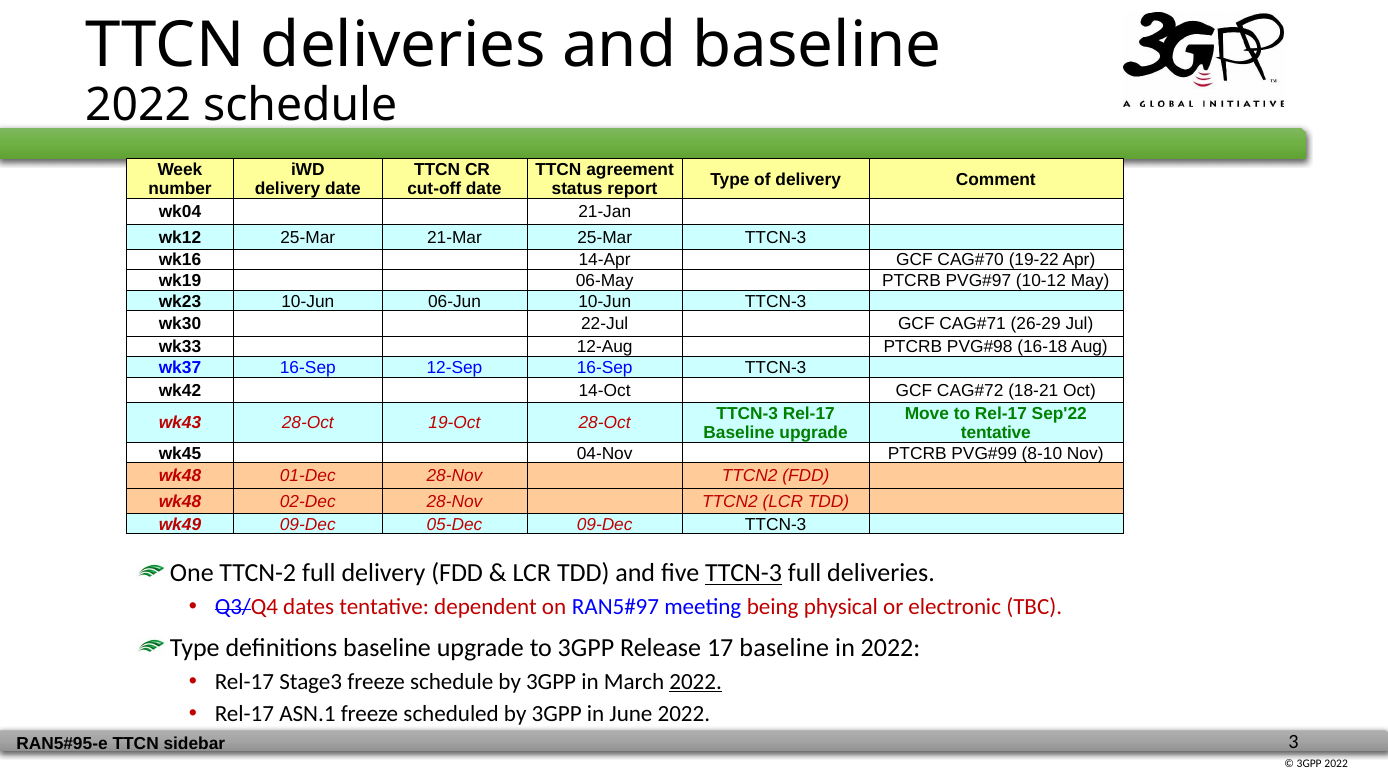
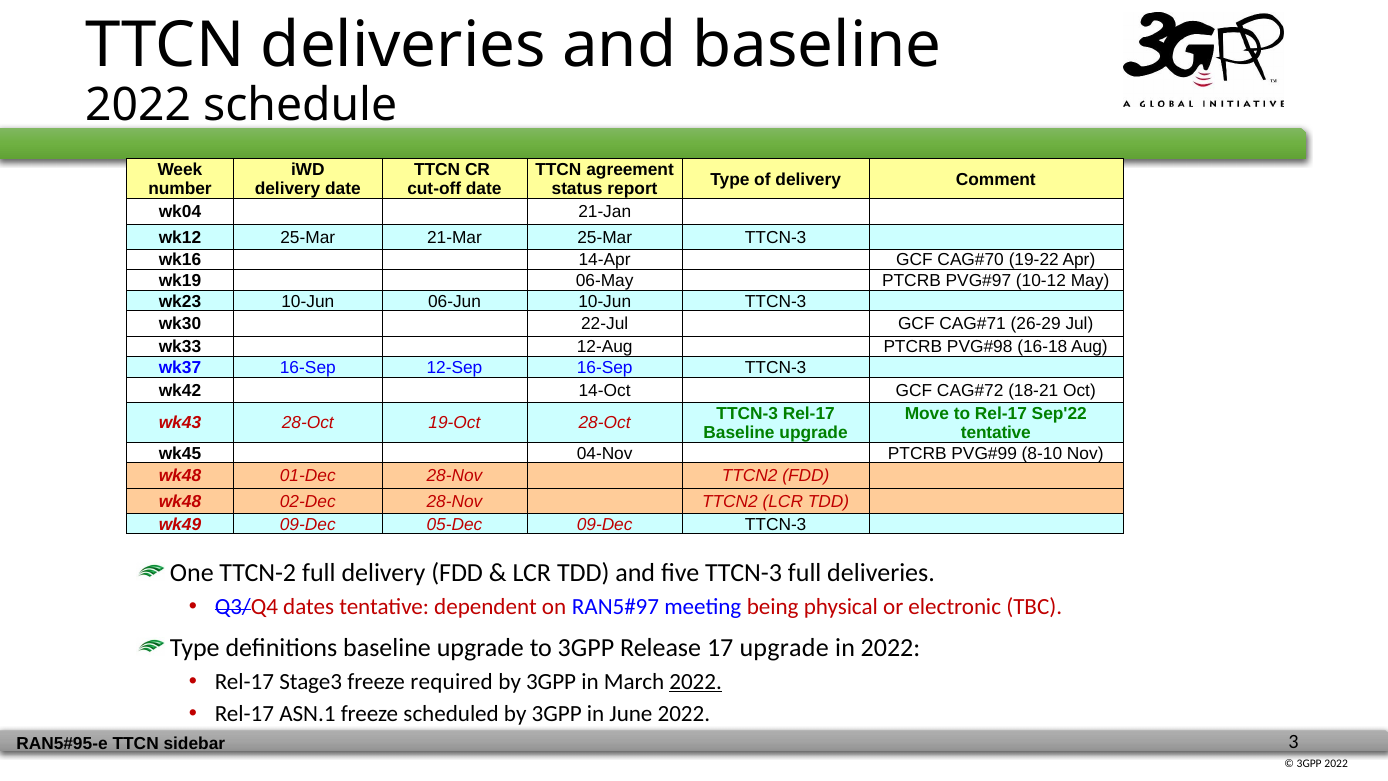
TTCN-3 at (744, 573) underline: present -> none
17 baseline: baseline -> upgrade
freeze schedule: schedule -> required
